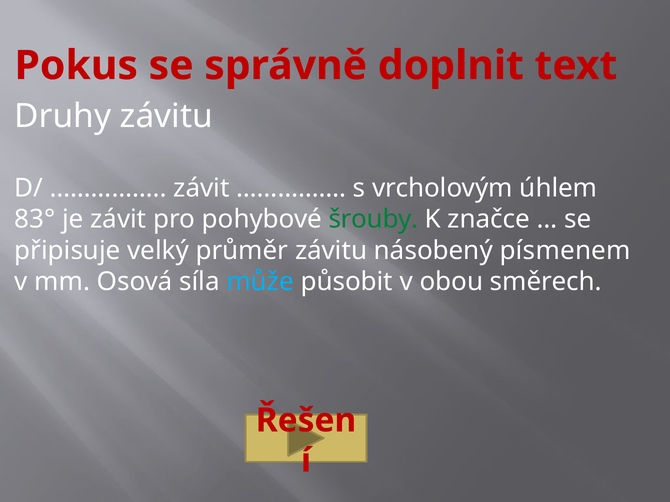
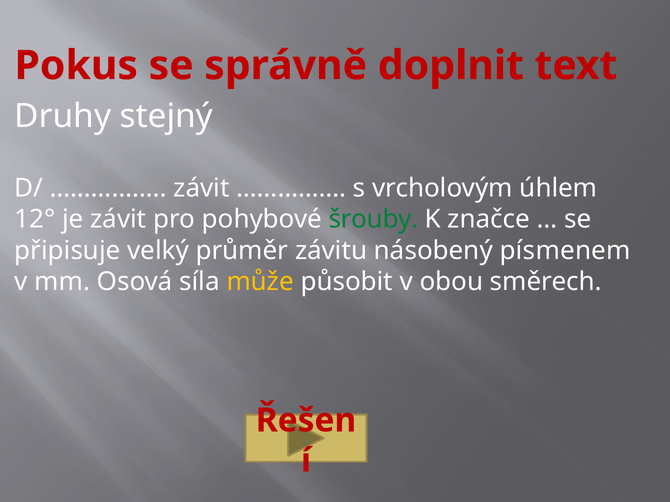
Druhy závitu: závitu -> stejný
83°: 83° -> 12°
může colour: light blue -> yellow
